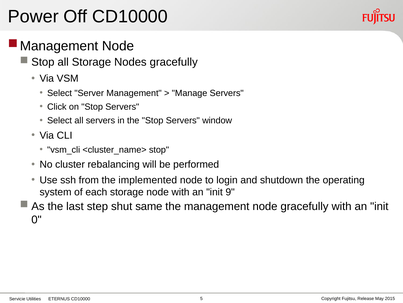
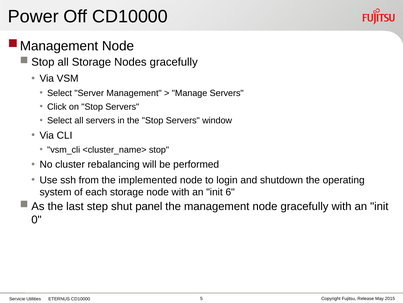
9: 9 -> 6
same: same -> panel
